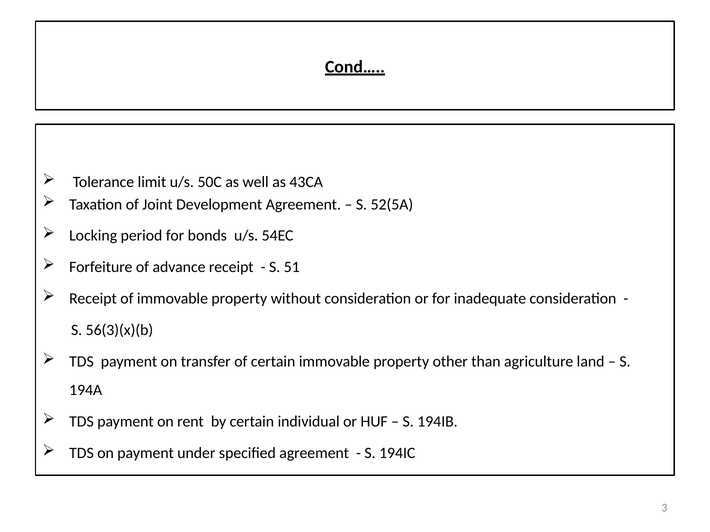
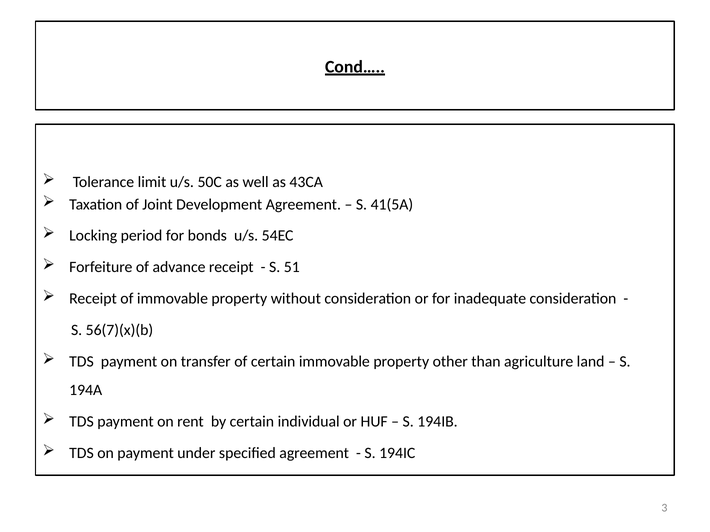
52(5A: 52(5A -> 41(5A
56(3)(x)(b: 56(3)(x)(b -> 56(7)(x)(b
